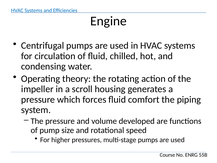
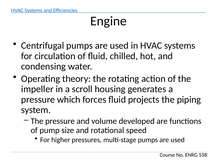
comfort: comfort -> projects
